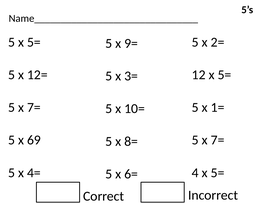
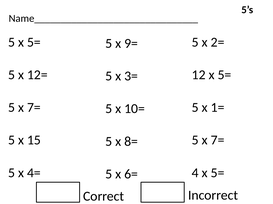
69: 69 -> 15
